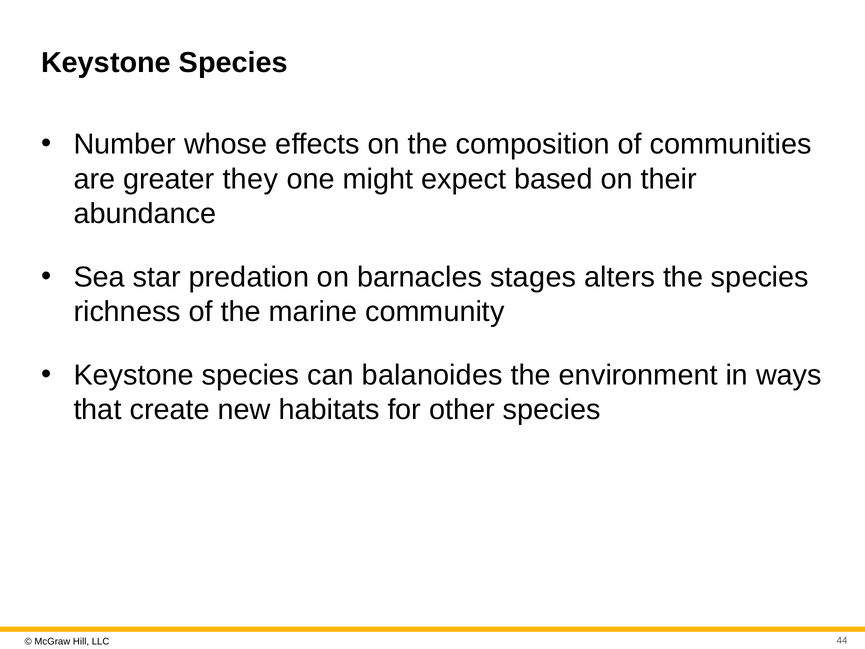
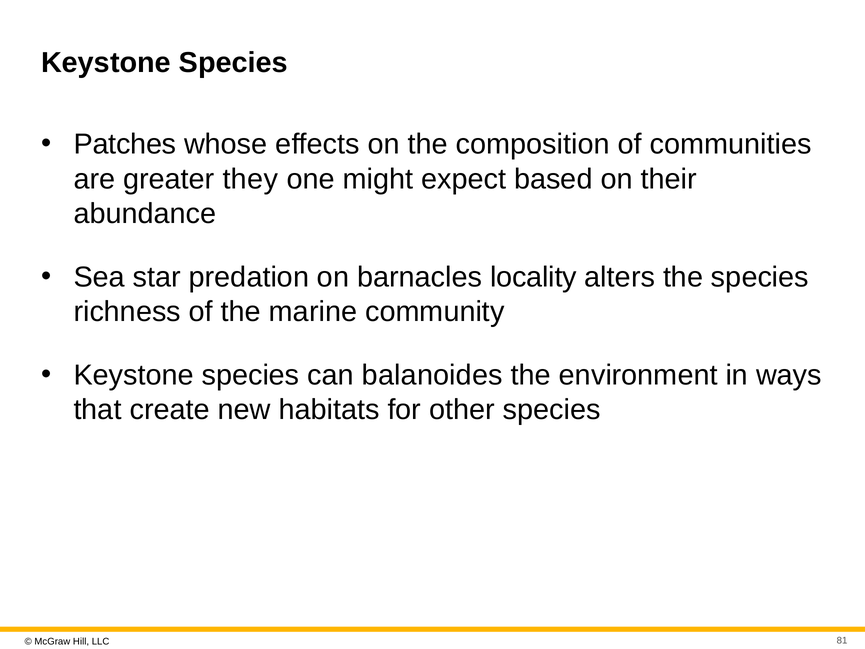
Number: Number -> Patches
stages: stages -> locality
44: 44 -> 81
